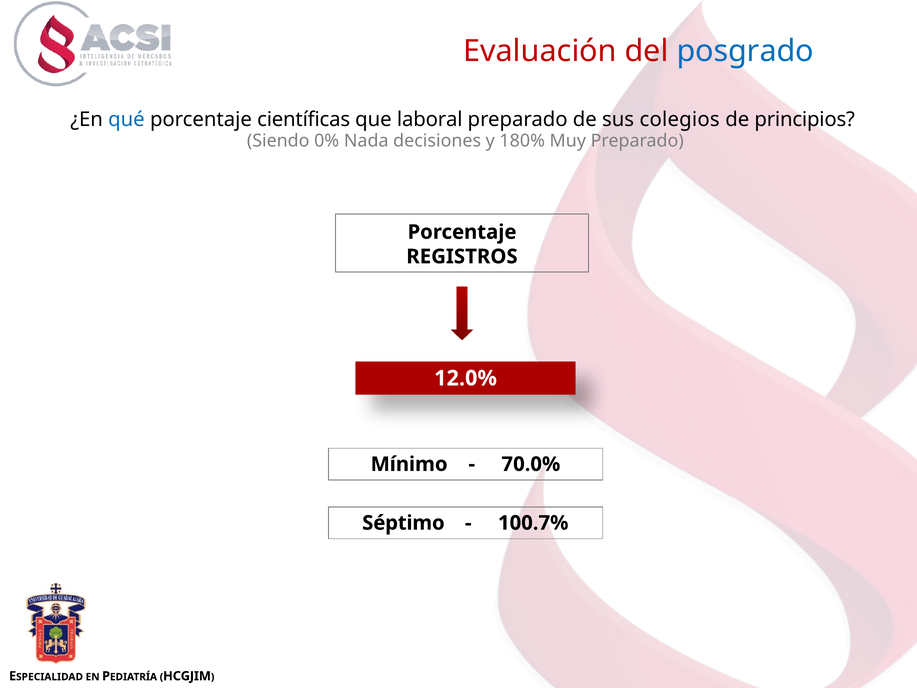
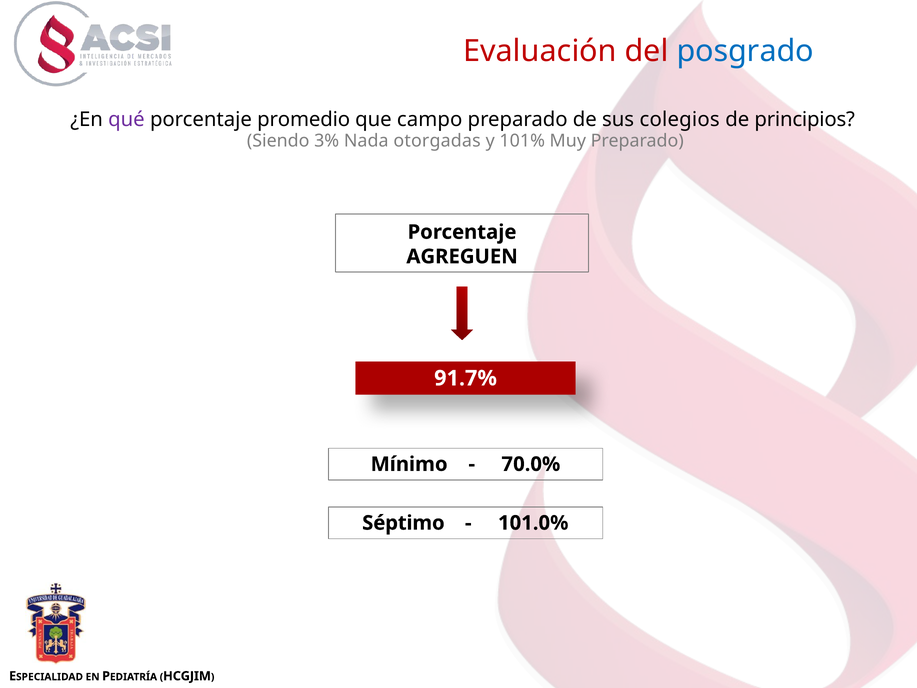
qué colour: blue -> purple
científicas: científicas -> promedio
laboral: laboral -> campo
0%: 0% -> 3%
decisiones: decisiones -> otorgadas
180%: 180% -> 101%
REGISTROS: REGISTROS -> AGREGUEN
12.0%: 12.0% -> 91.7%
100.7%: 100.7% -> 101.0%
